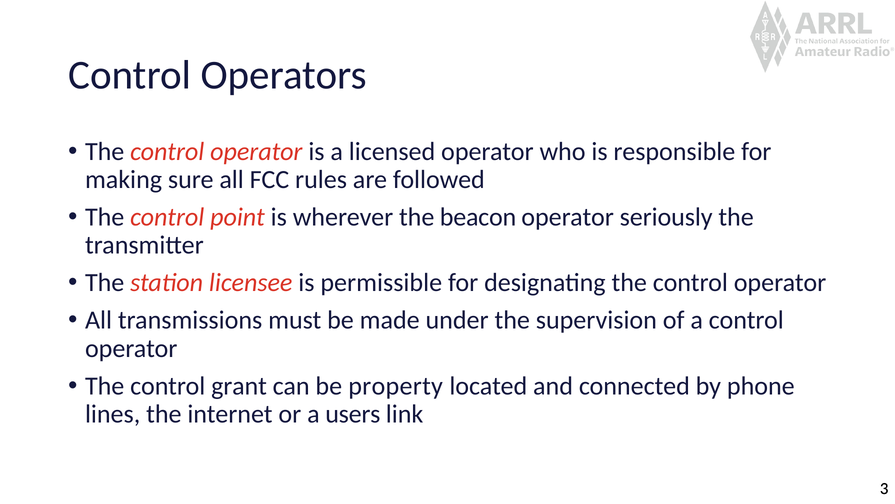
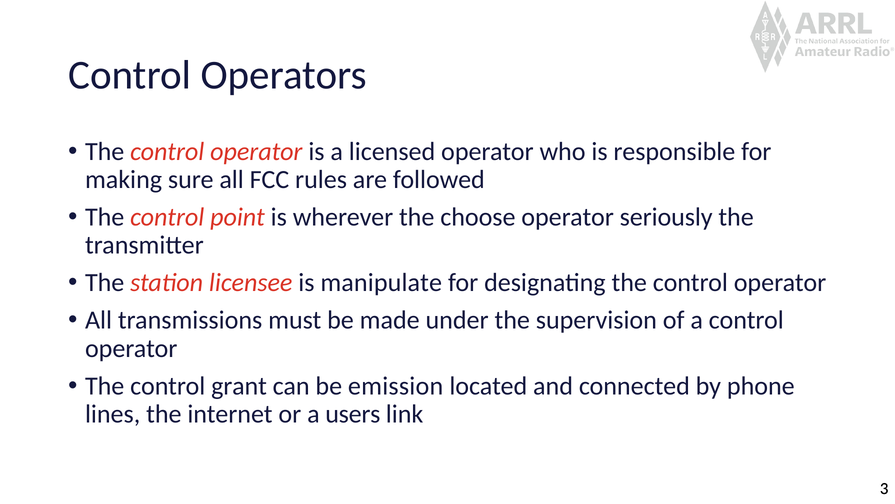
beacon: beacon -> choose
permissible: permissible -> manipulate
property: property -> emission
